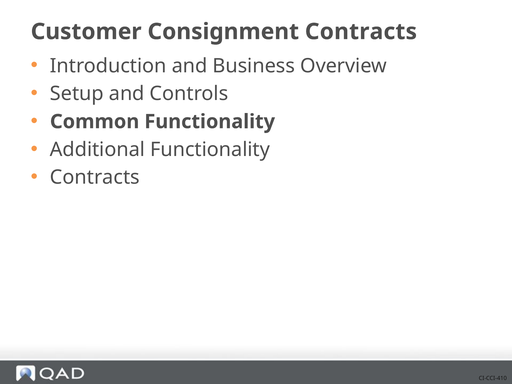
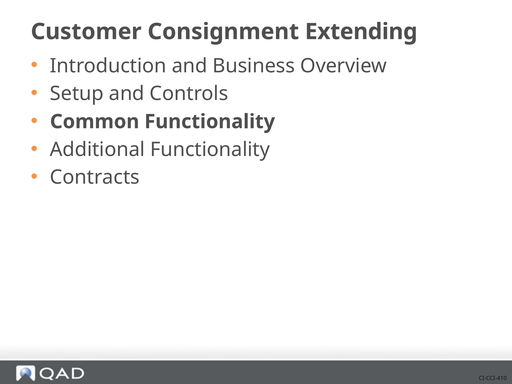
Consignment Contracts: Contracts -> Extending
